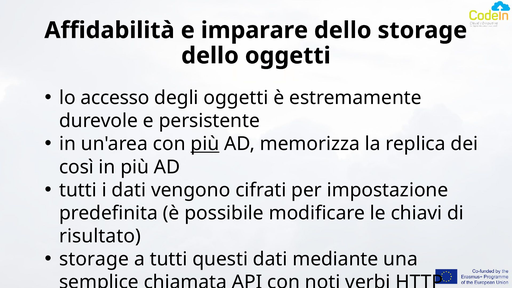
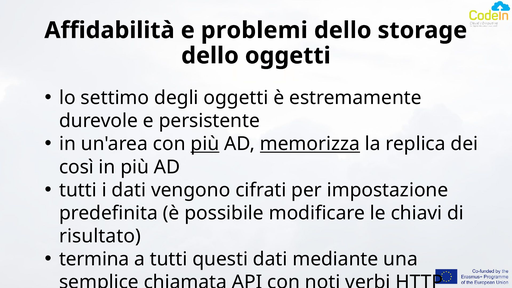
imparare: imparare -> problemi
accesso: accesso -> settimo
memorizza underline: none -> present
storage at (94, 259): storage -> termina
